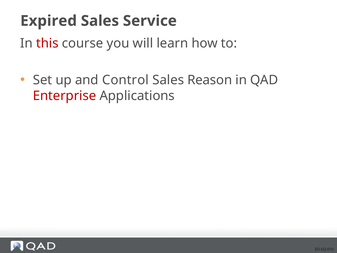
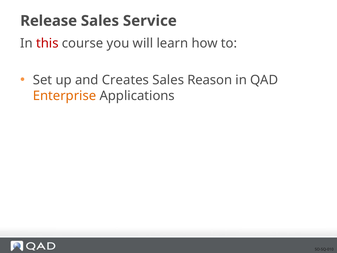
Expired: Expired -> Release
Control: Control -> Creates
Enterprise colour: red -> orange
